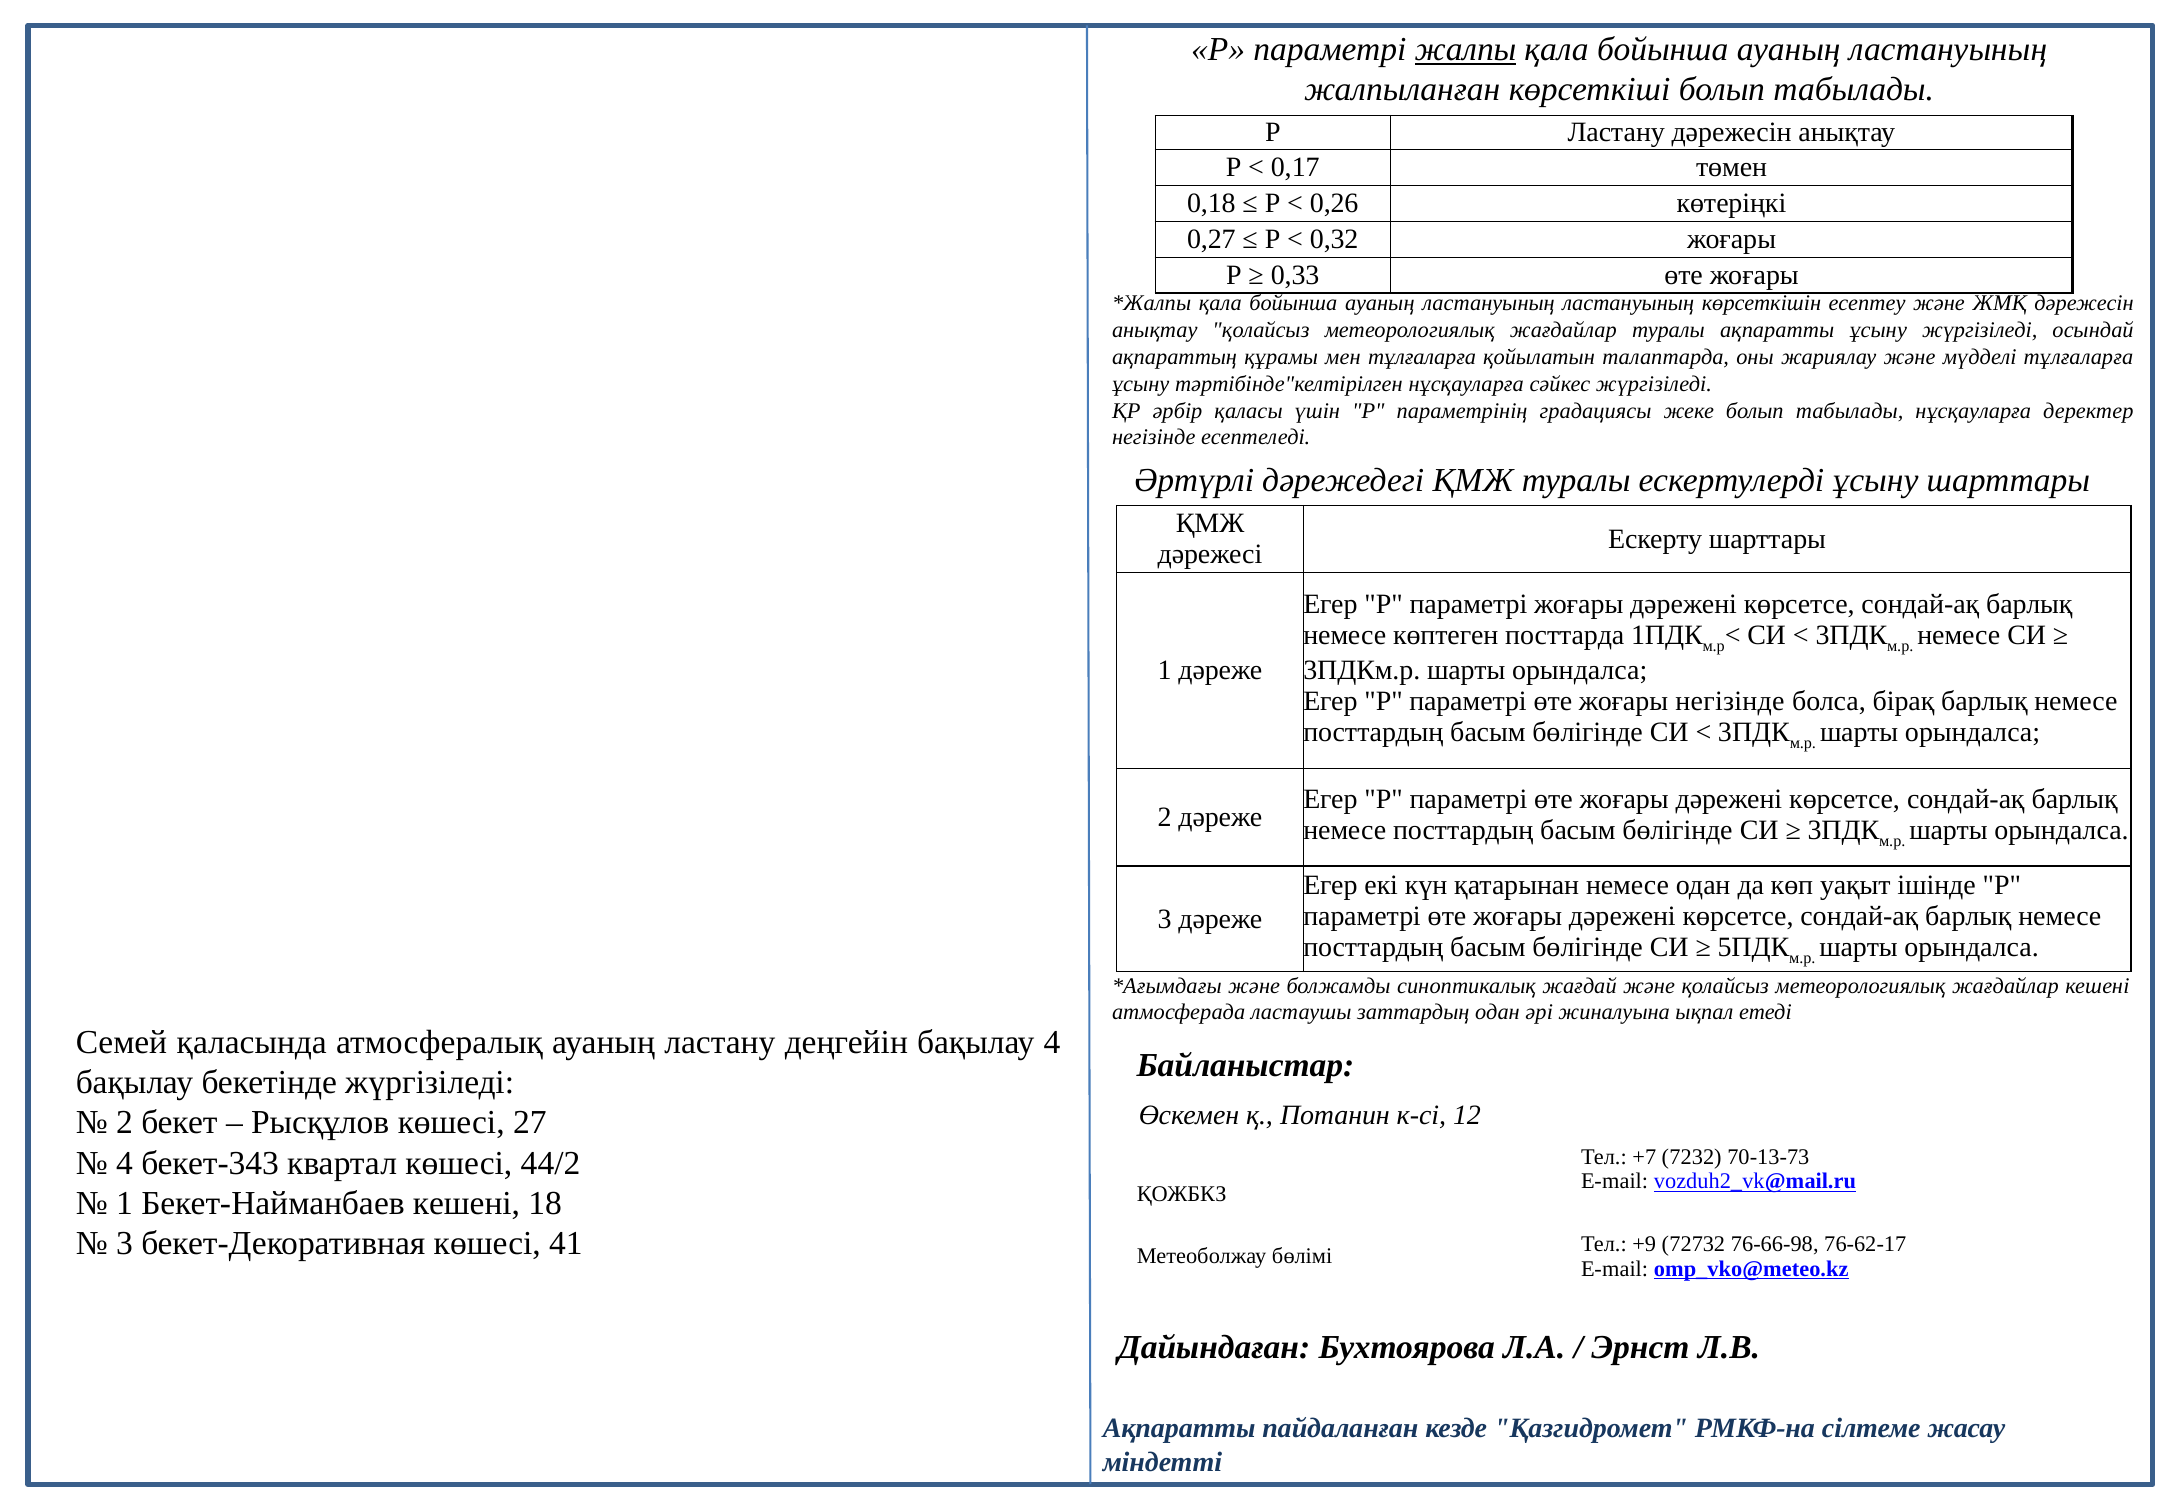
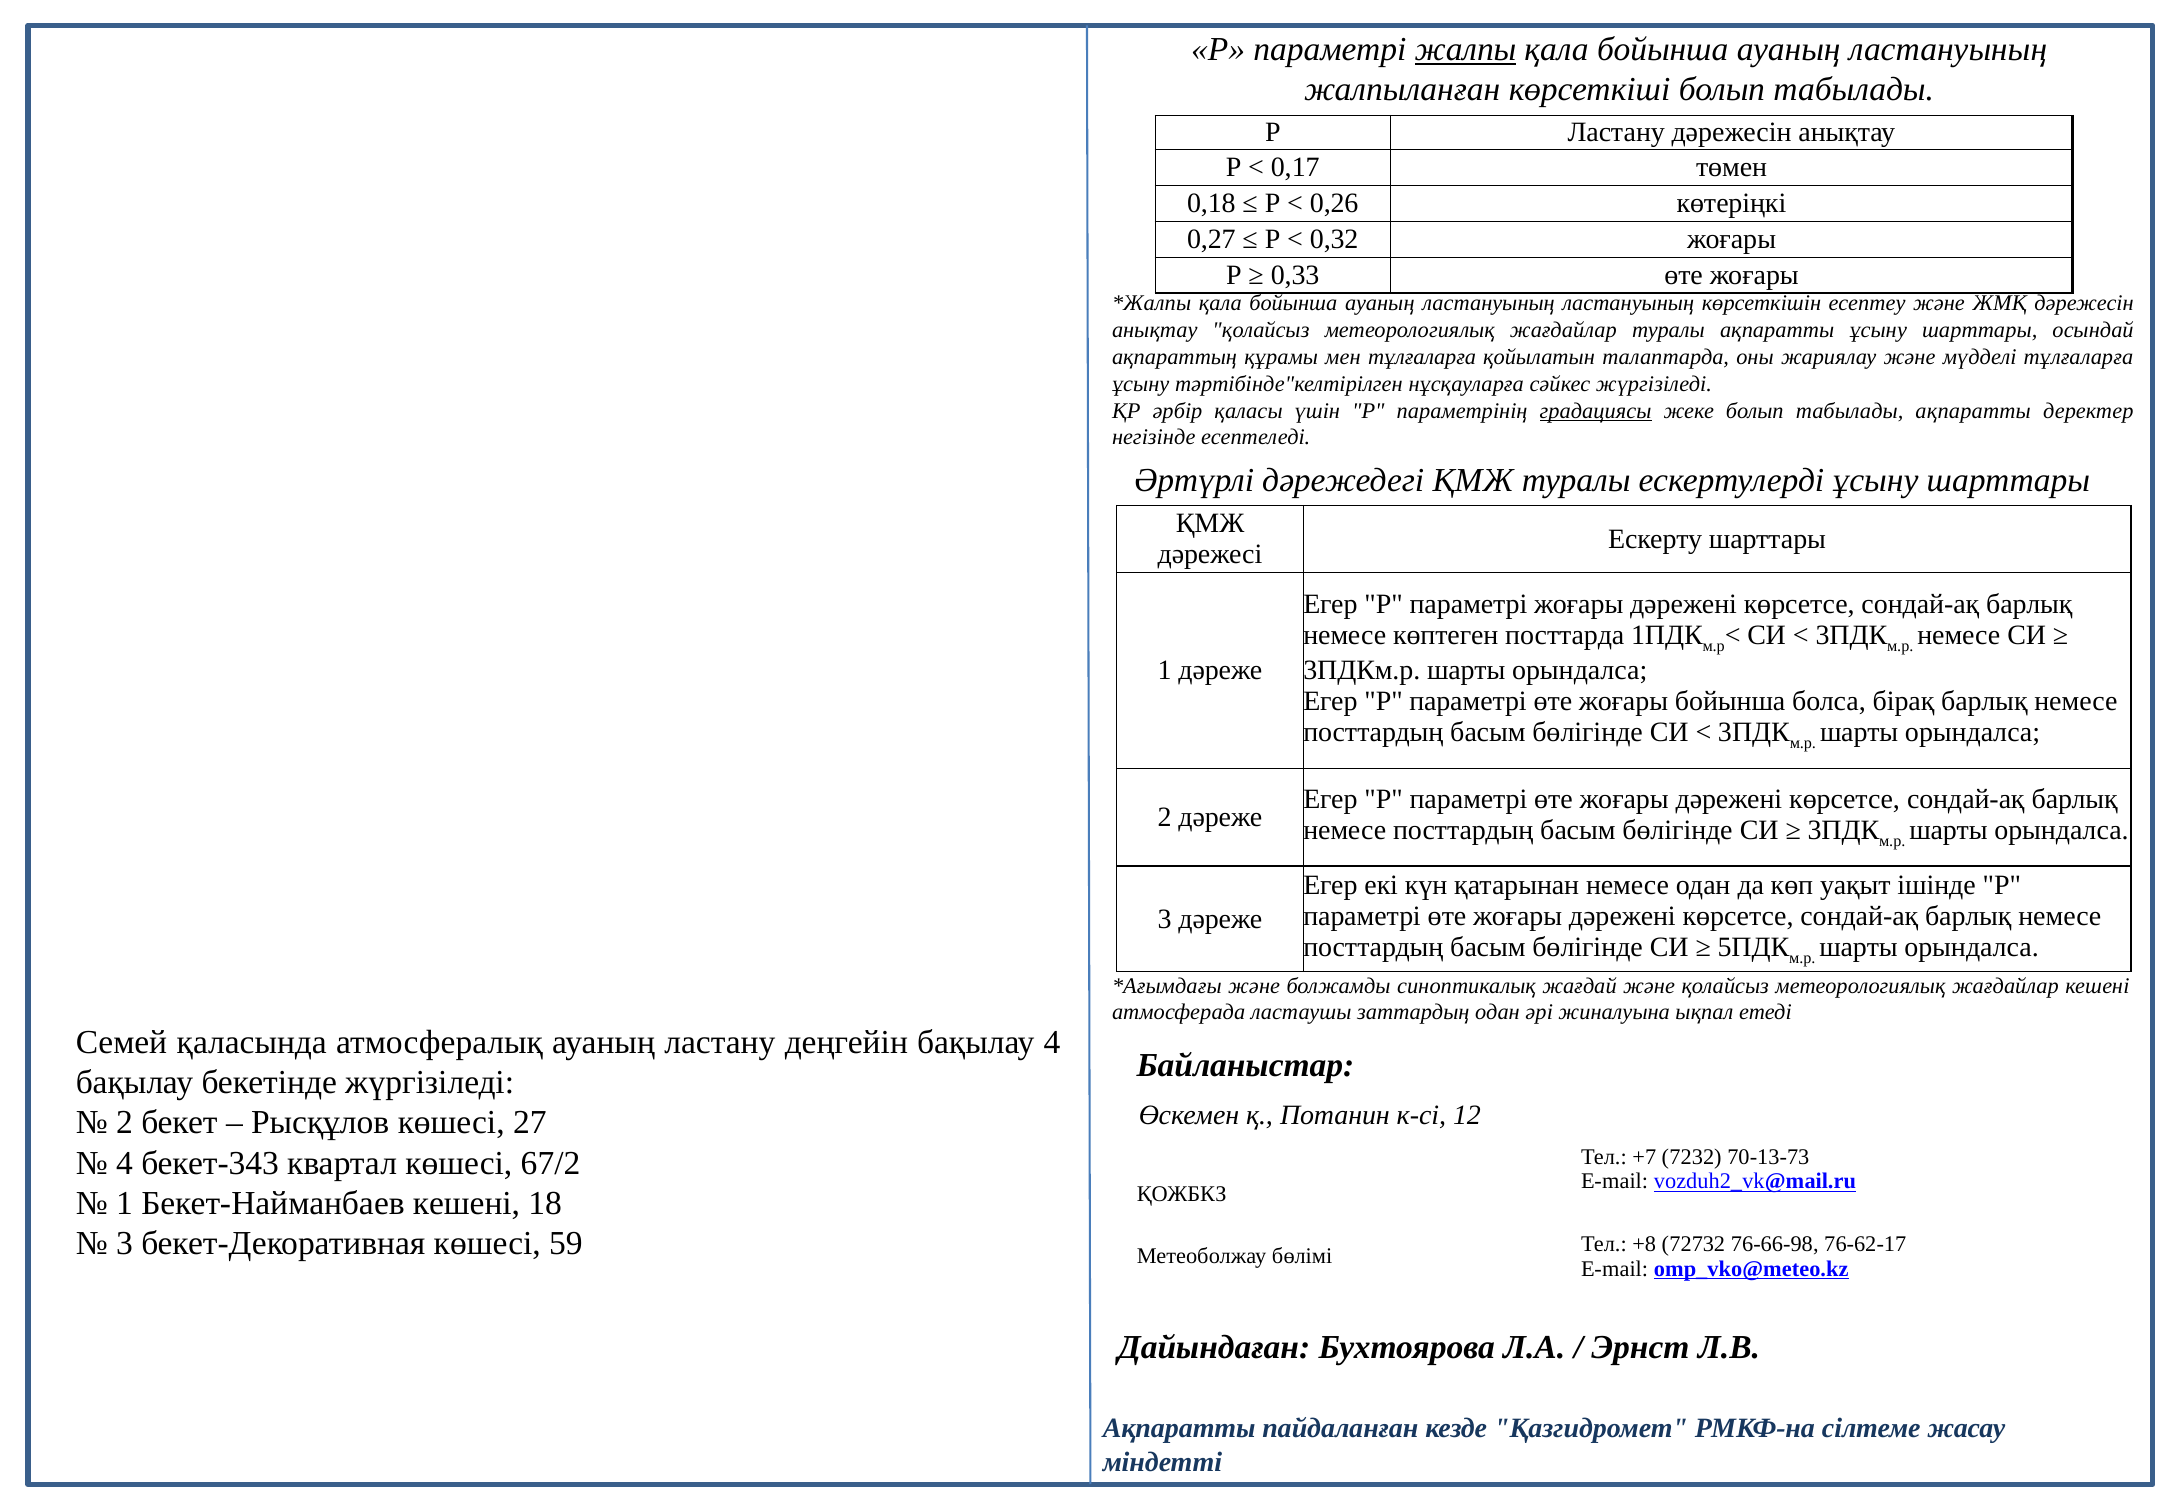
ақпаратты ұсыну жүргізіледі: жүргізіледі -> шарттары
градациясы underline: none -> present
табылады нұсқауларға: нұсқауларға -> ақпаратты
жоғары негізінде: негізінде -> бойынша
44/2: 44/2 -> 67/2
41: 41 -> 59
+9: +9 -> +8
